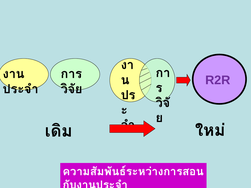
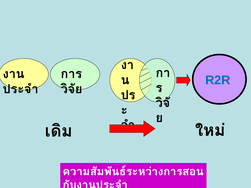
R2R colour: purple -> blue
